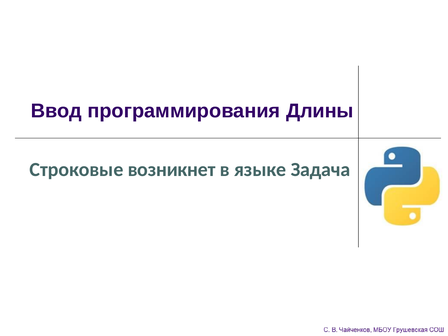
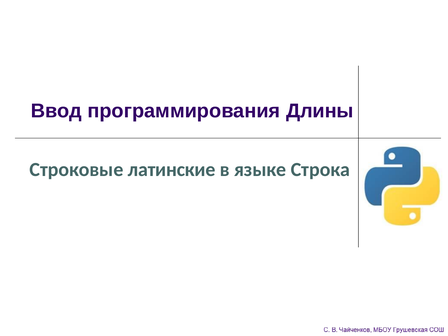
возникнет: возникнет -> латинские
Задача: Задача -> Строка
